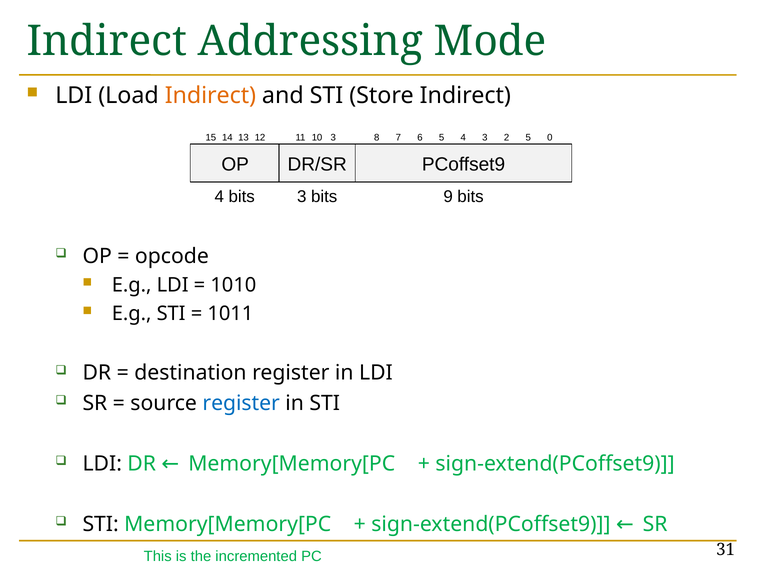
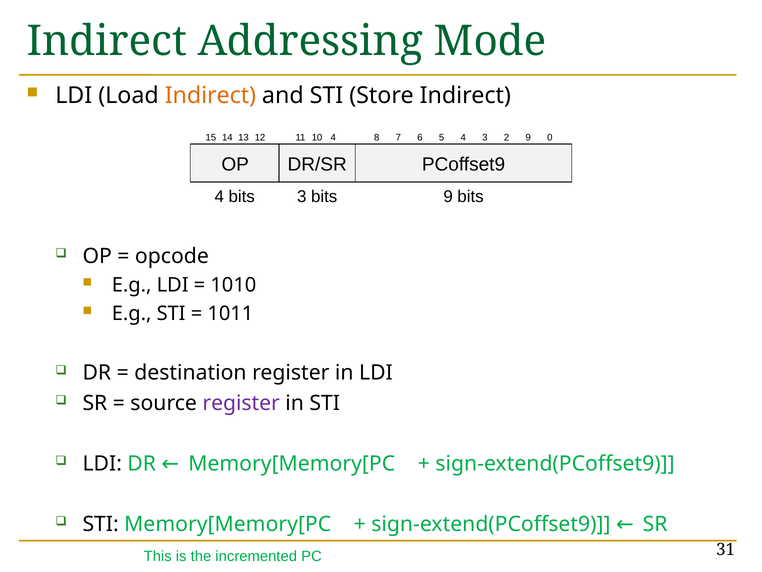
10 3: 3 -> 4
2 5: 5 -> 9
register at (241, 403) colour: blue -> purple
